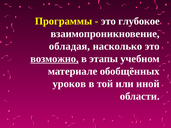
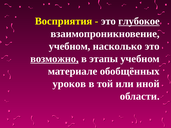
Программы: Программы -> Восприятия
глубокое underline: none -> present
обладая at (69, 46): обладая -> учебном
